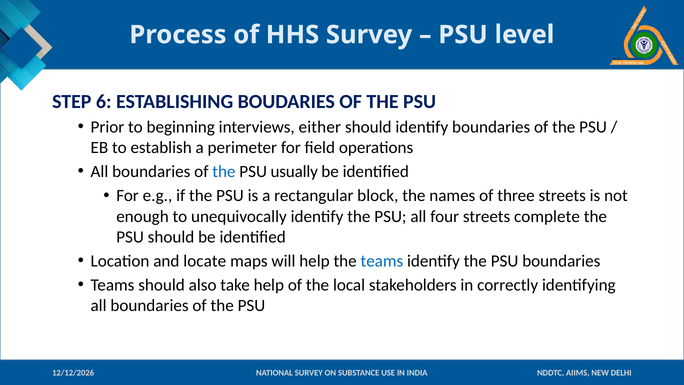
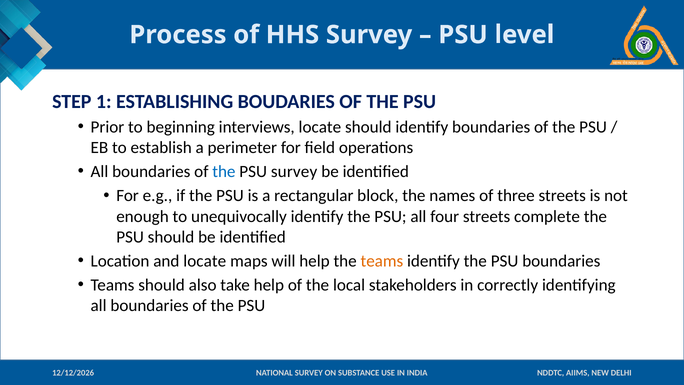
6: 6 -> 1
interviews either: either -> locate
PSU usually: usually -> survey
teams at (382, 261) colour: blue -> orange
